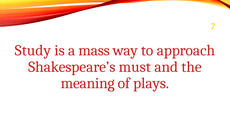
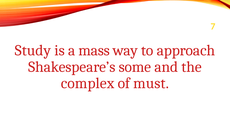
must: must -> some
meaning: meaning -> complex
plays: plays -> must
